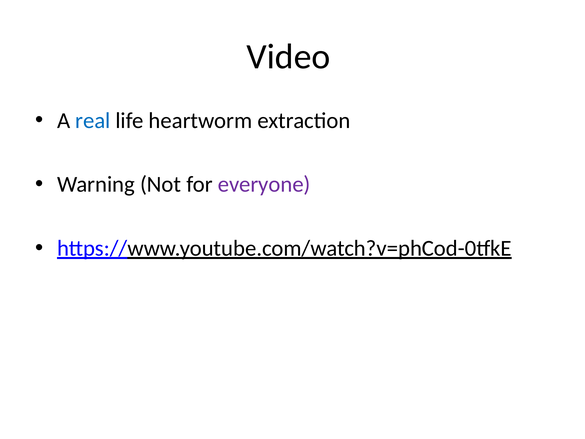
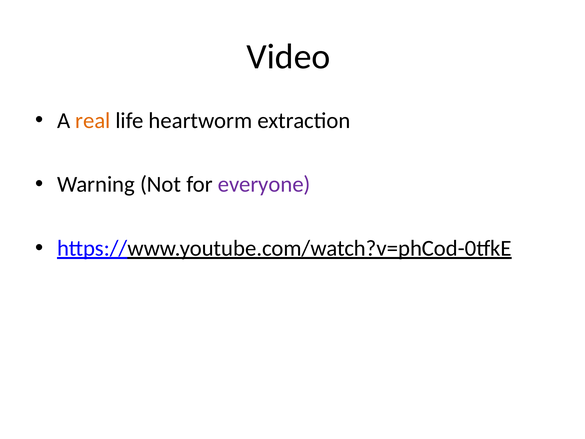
real colour: blue -> orange
